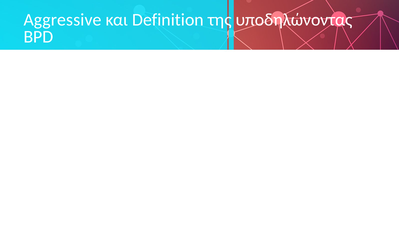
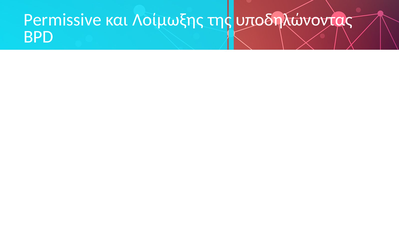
Aggressive: Aggressive -> Permissive
Definition: Definition -> Λοίμωξης
